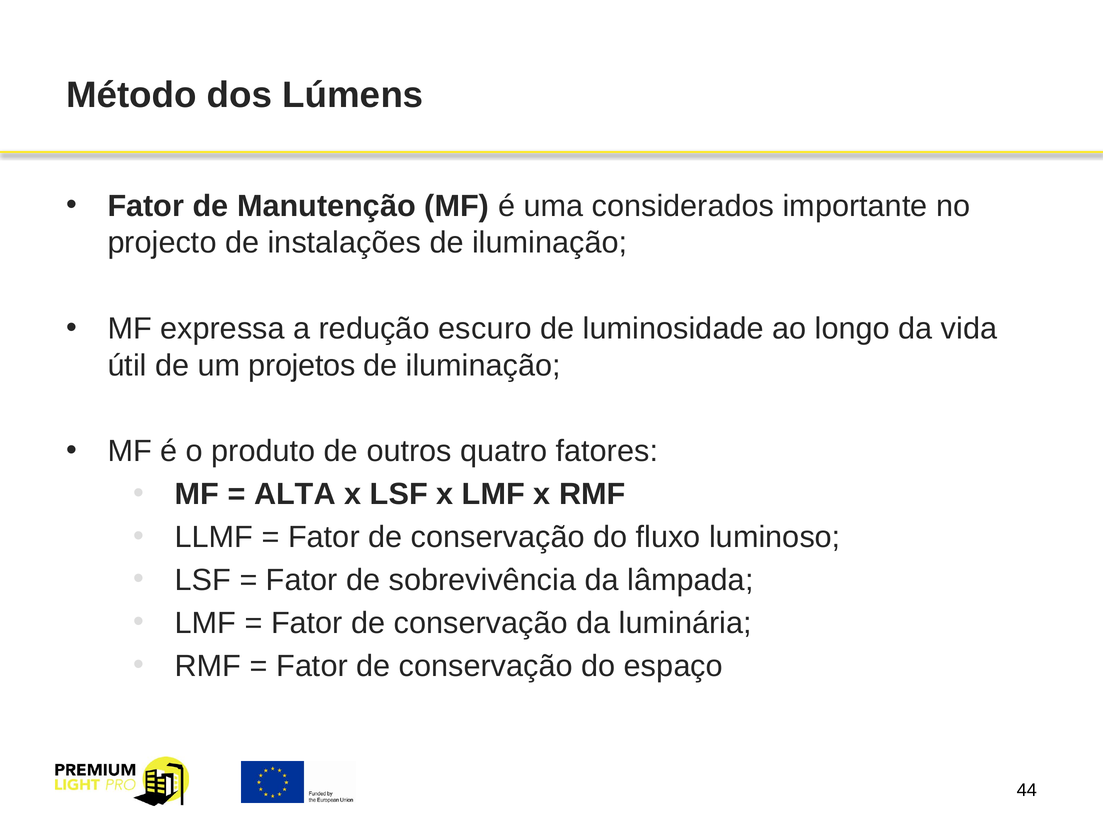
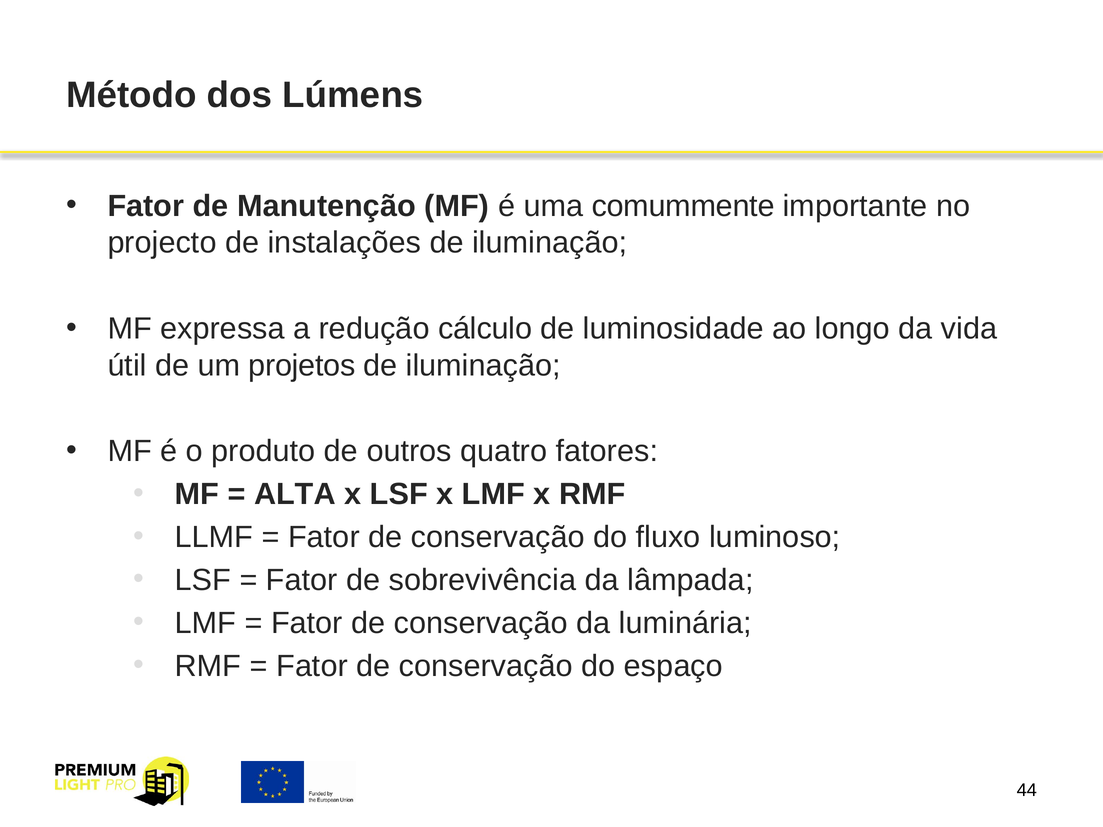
considerados: considerados -> comummente
escuro: escuro -> cálculo
